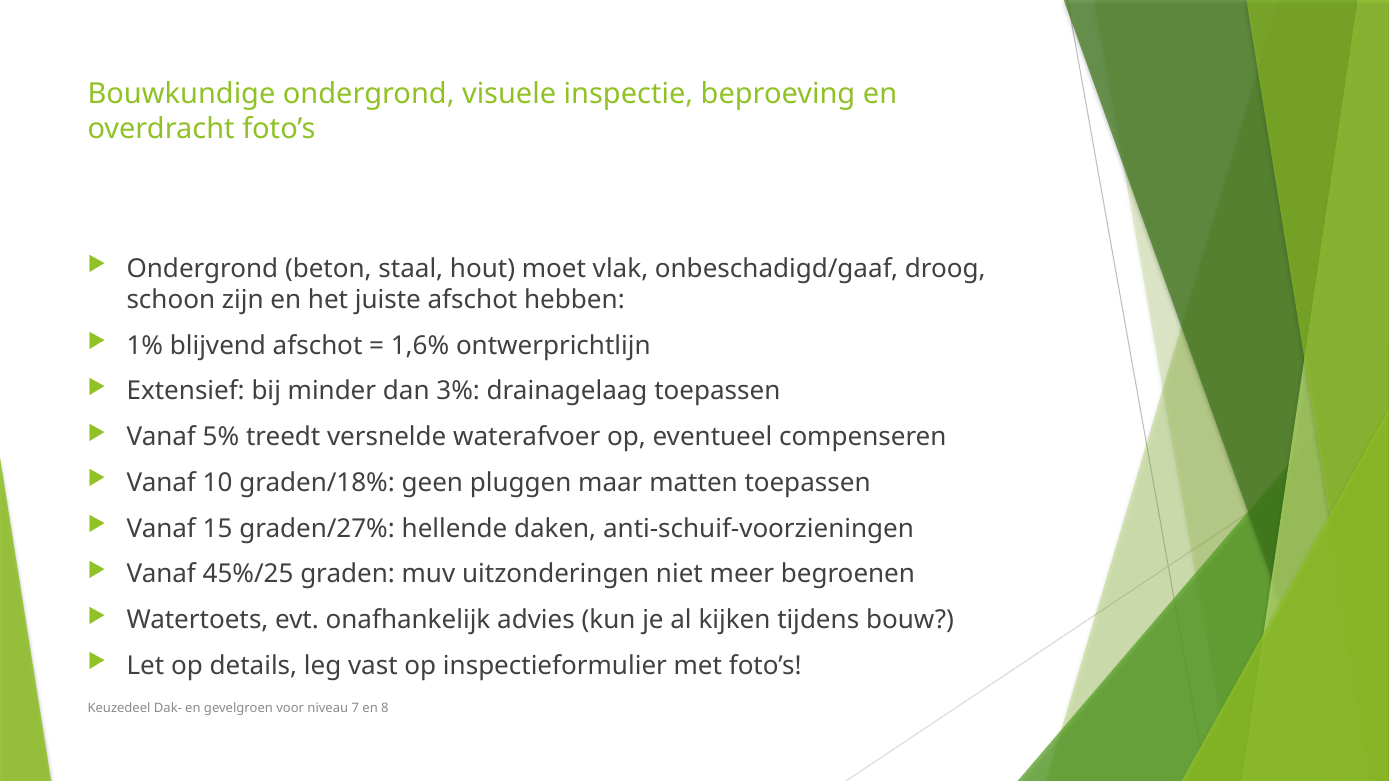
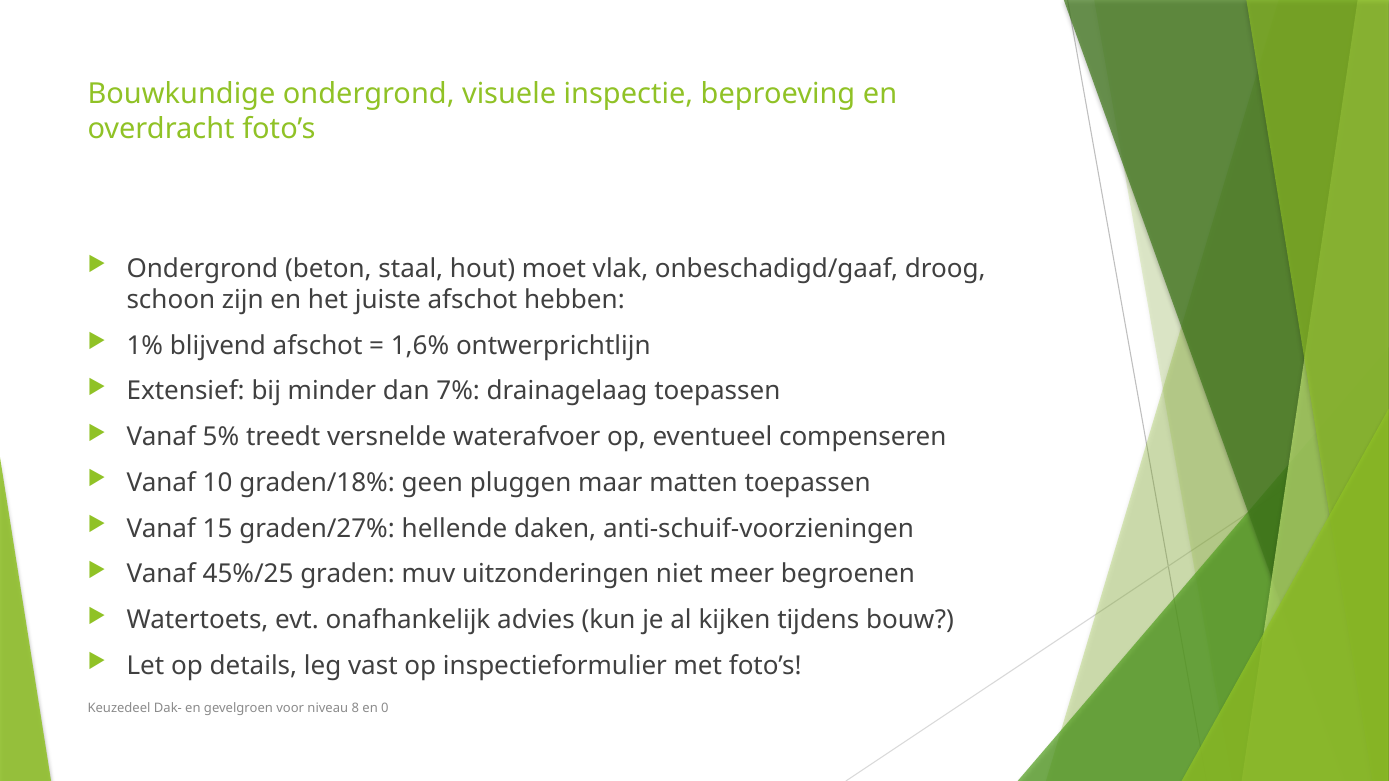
3%: 3% -> 7%
7: 7 -> 8
8: 8 -> 0
